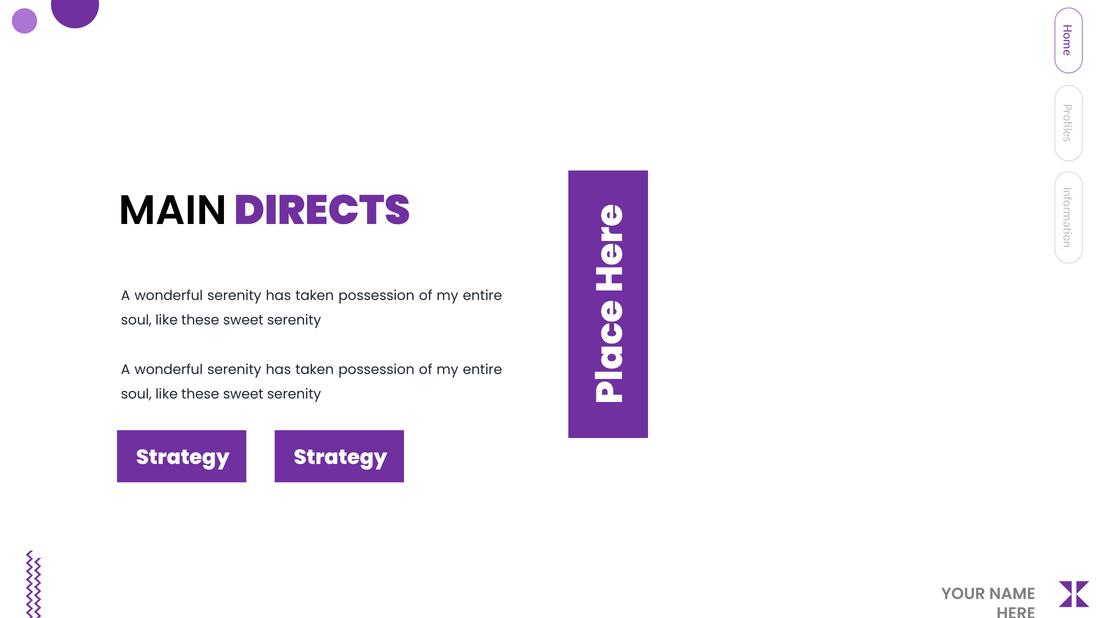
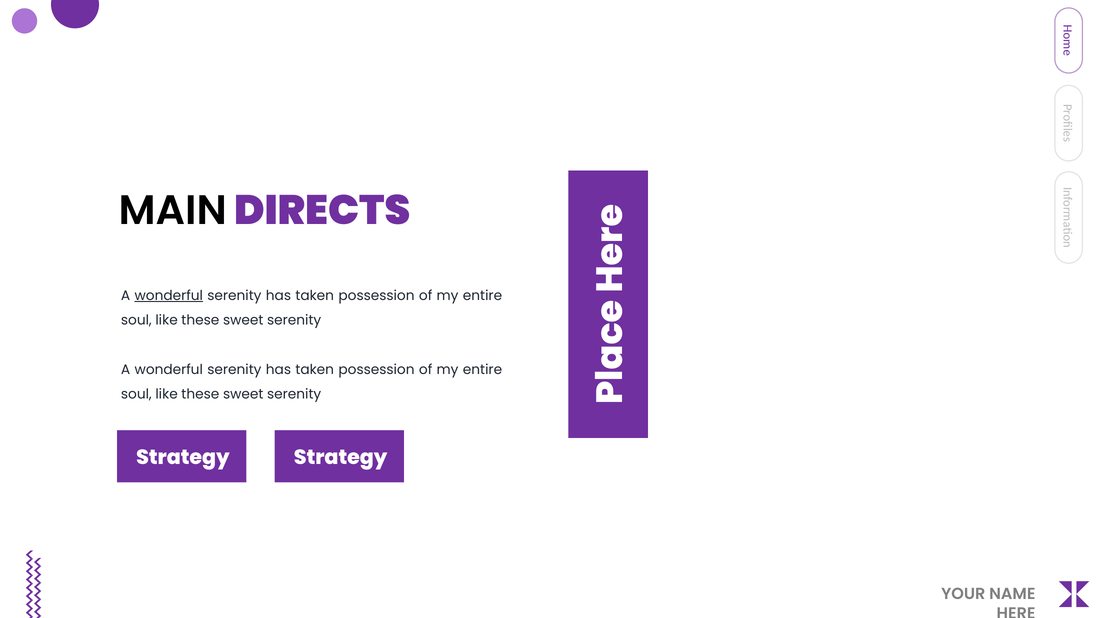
wonderful at (169, 296) underline: none -> present
